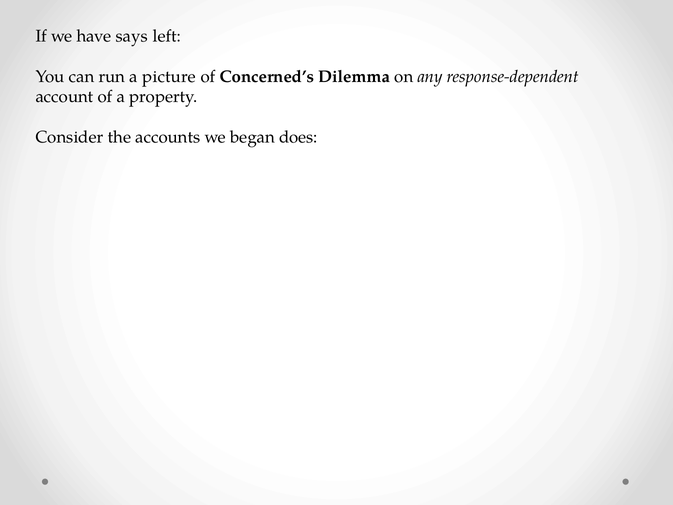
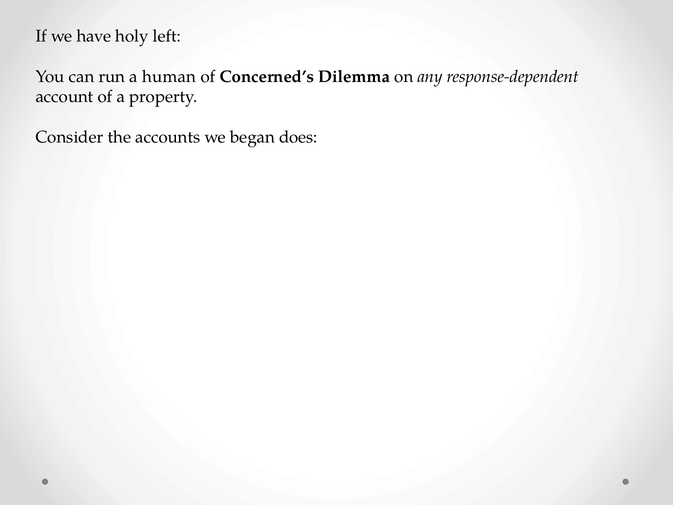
says: says -> holy
picture: picture -> human
